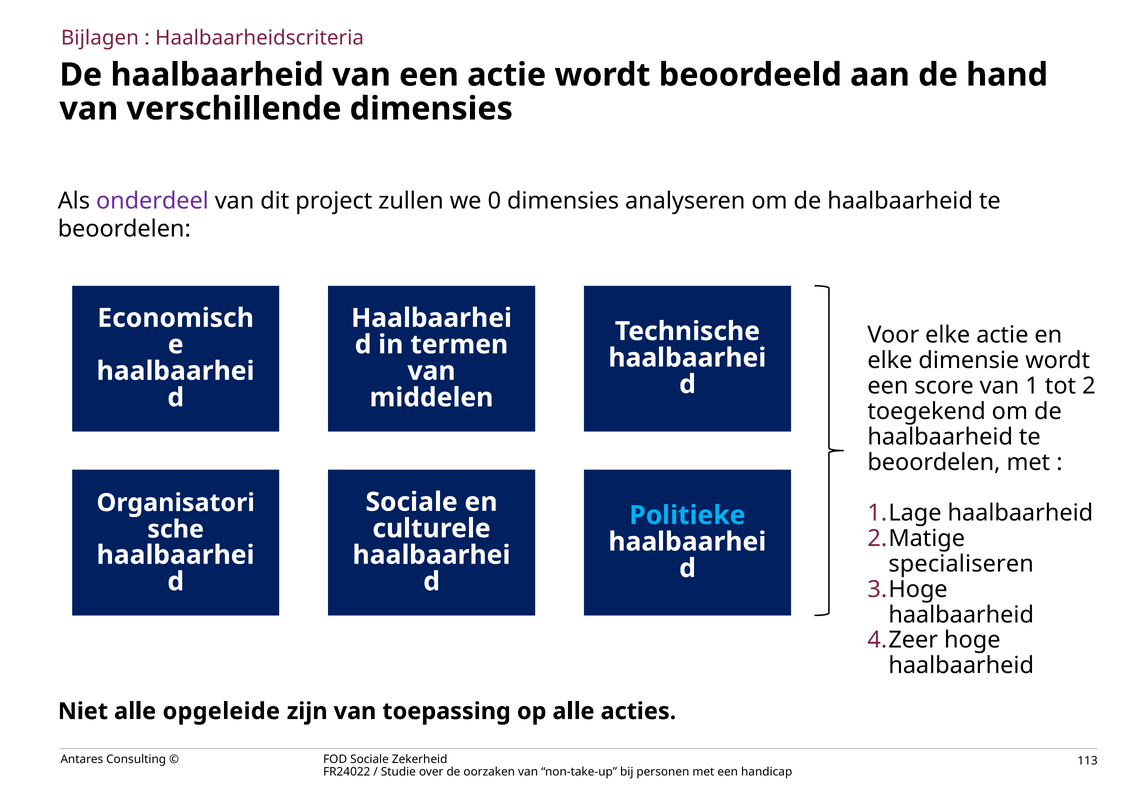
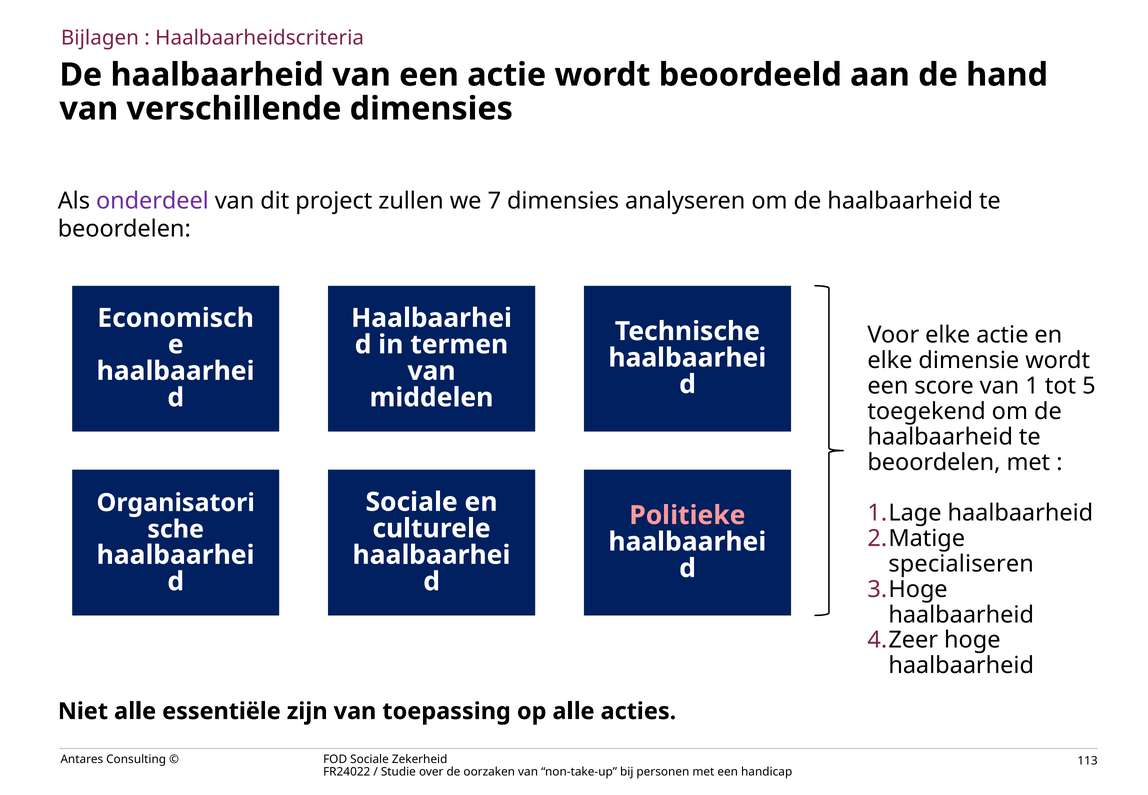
0: 0 -> 7
2: 2 -> 5
Politieke colour: light blue -> pink
opgeleide: opgeleide -> essentiële
